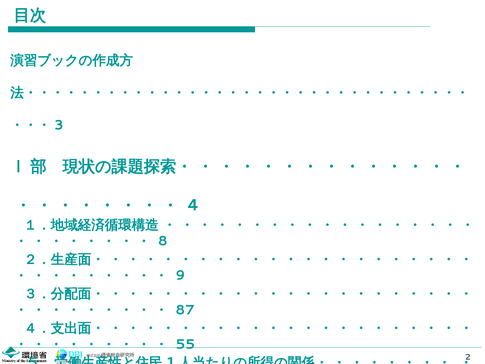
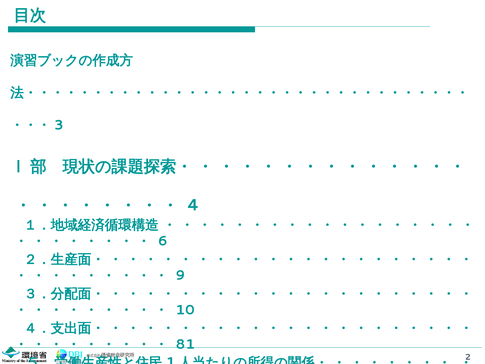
8: 8 -> 6
87: 87 -> 10
55: 55 -> 81
